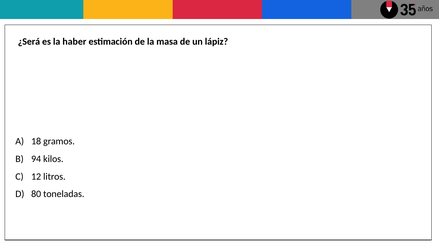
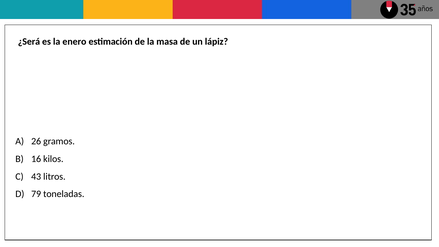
haber: haber -> enero
18: 18 -> 26
94: 94 -> 16
12: 12 -> 43
80: 80 -> 79
